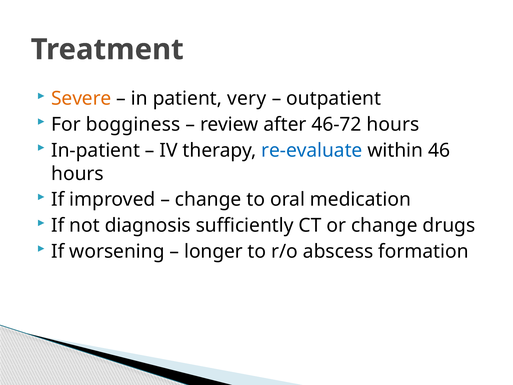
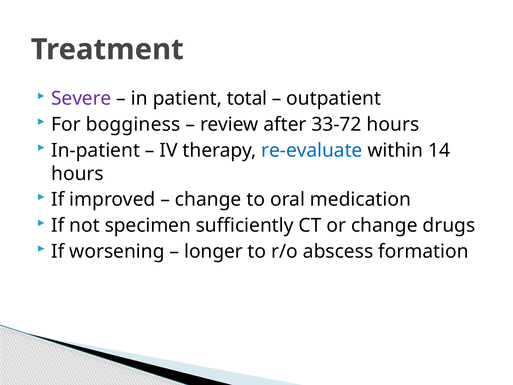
Severe colour: orange -> purple
very: very -> total
46-72: 46-72 -> 33-72
46: 46 -> 14
diagnosis: diagnosis -> specimen
